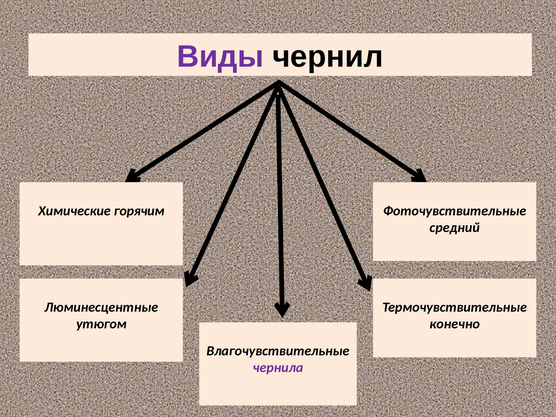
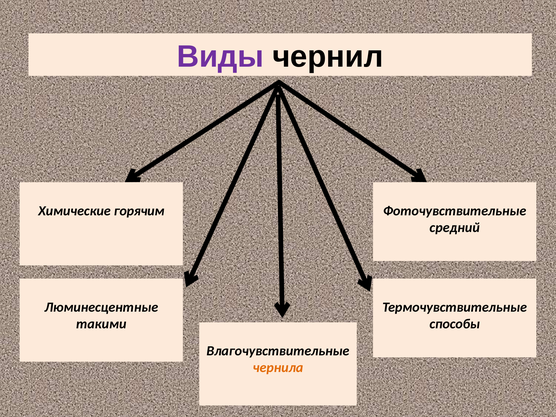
утюгом: утюгом -> такими
конечно: конечно -> способы
чернила colour: purple -> orange
